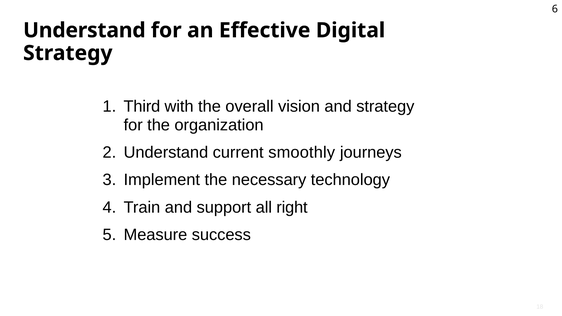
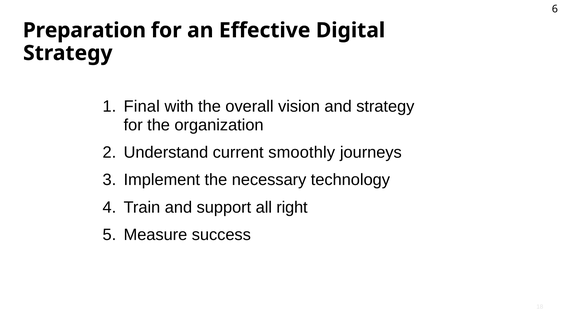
Understand at (84, 30): Understand -> Preparation
Third: Third -> Final
